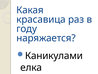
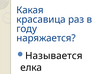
Каникулами: Каникулами -> Называется
